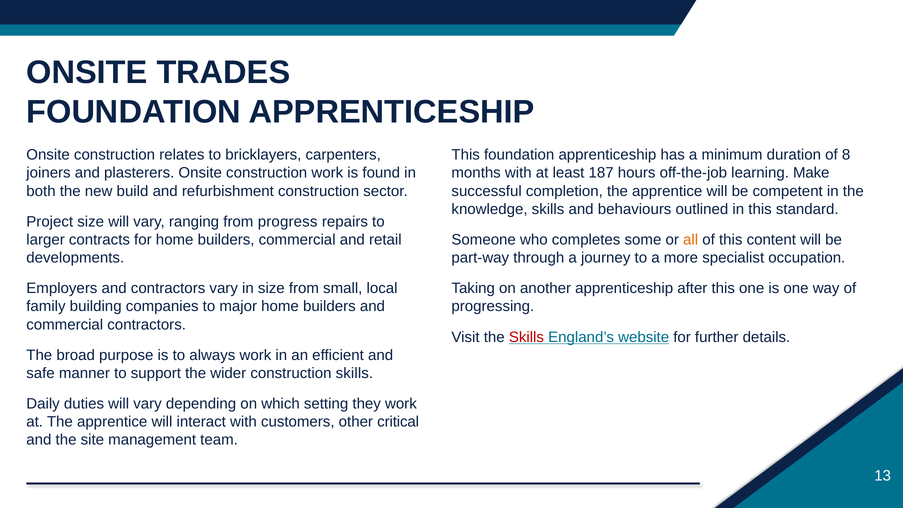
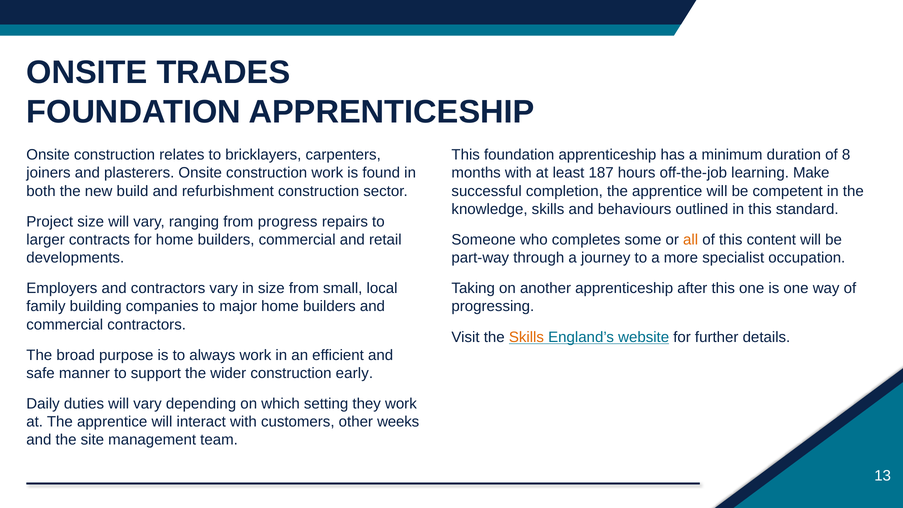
Skills at (526, 337) colour: red -> orange
construction skills: skills -> early
critical: critical -> weeks
